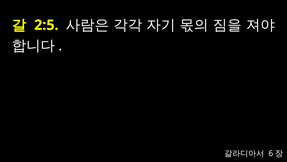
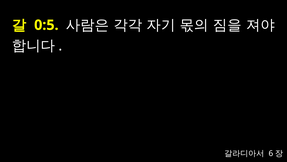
2:5: 2:5 -> 0:5
